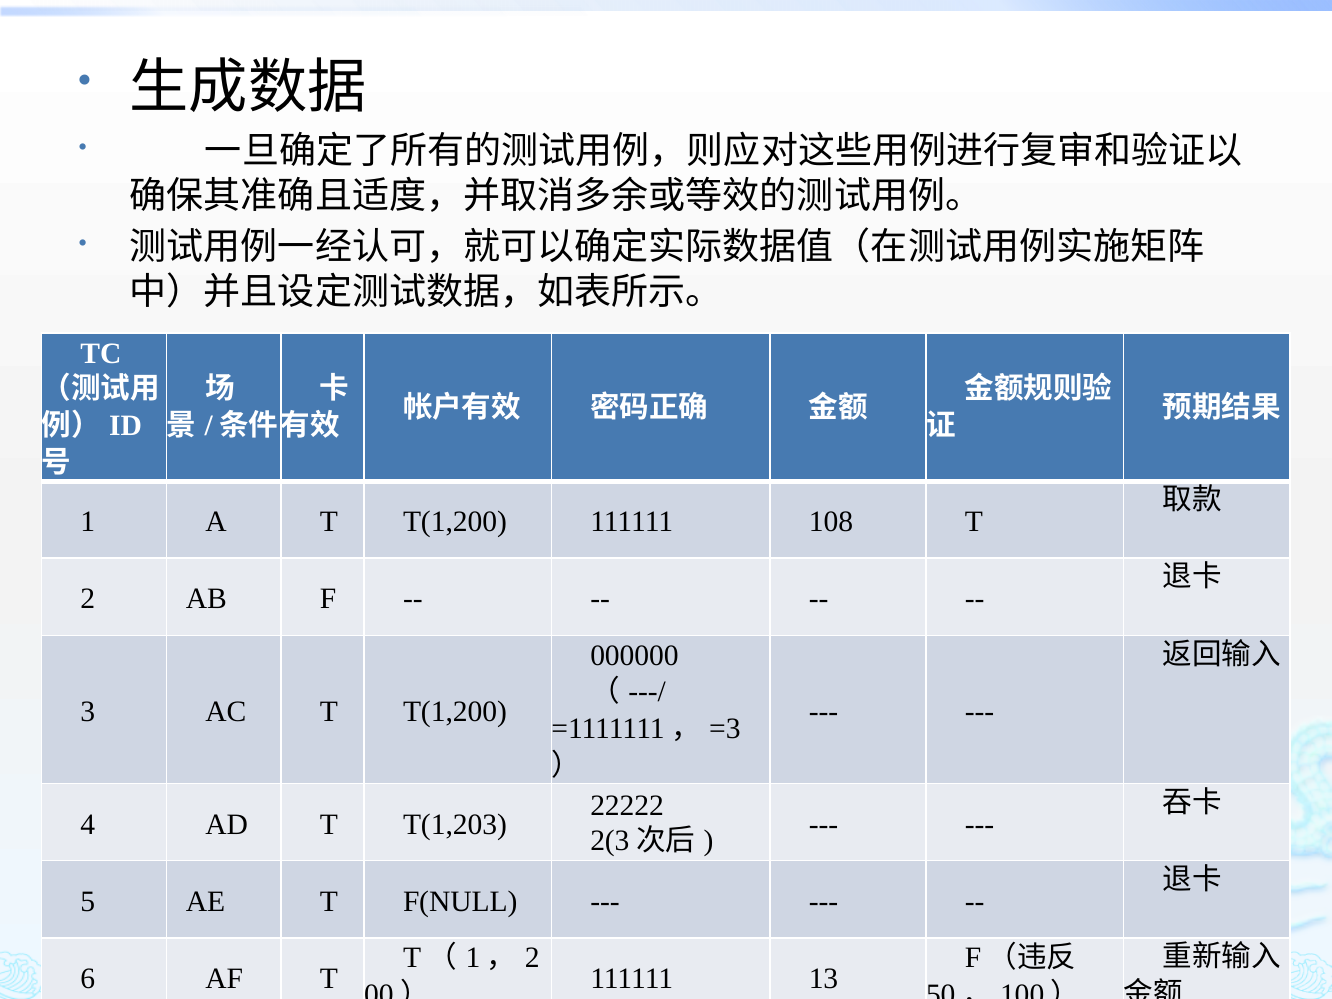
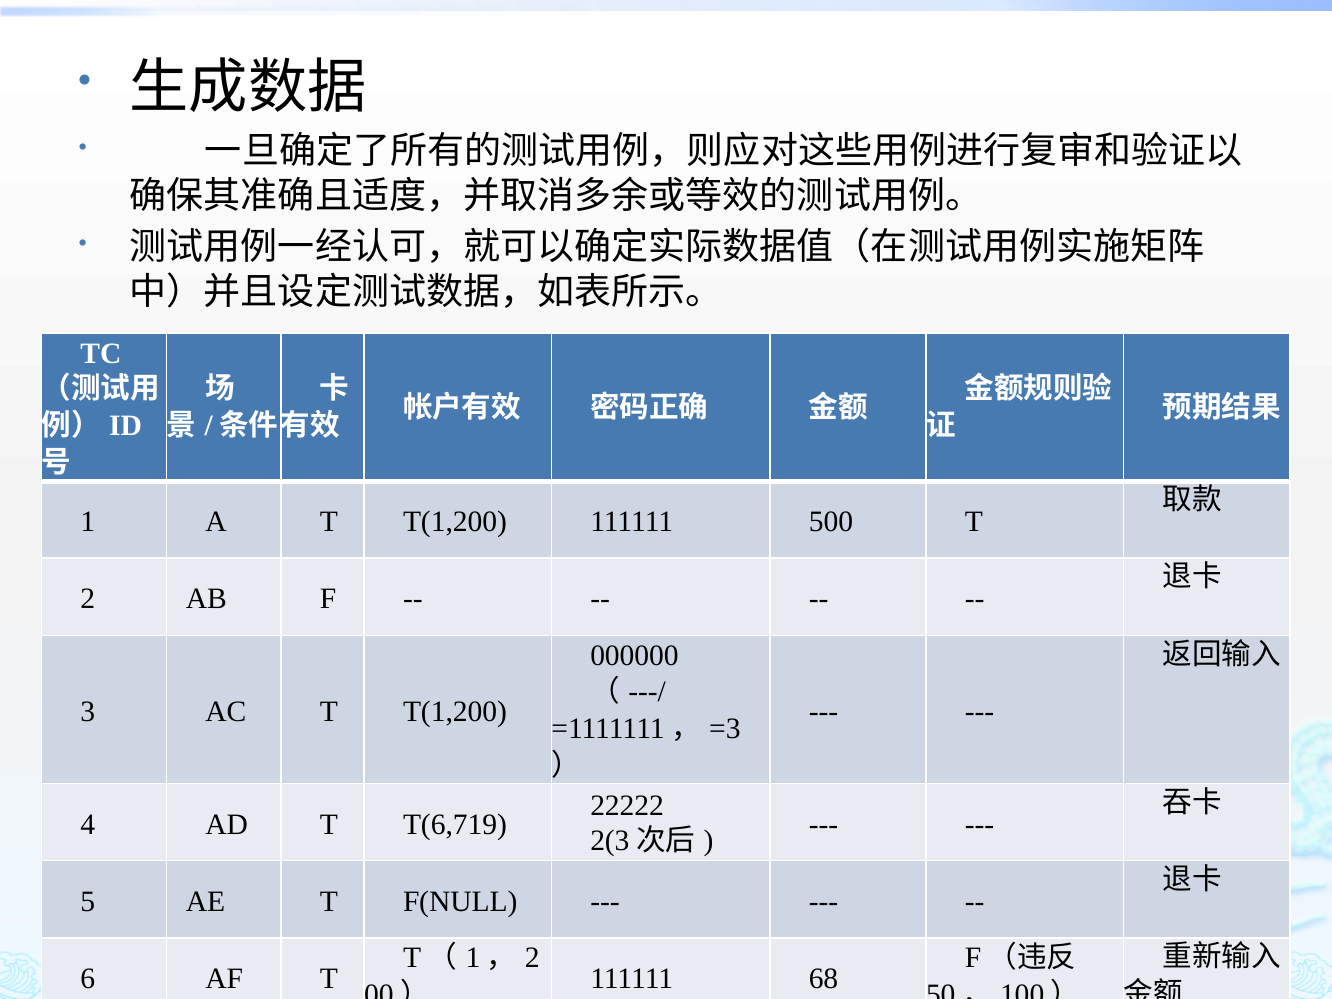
108: 108 -> 500
T(1,203: T(1,203 -> T(6,719
13: 13 -> 68
